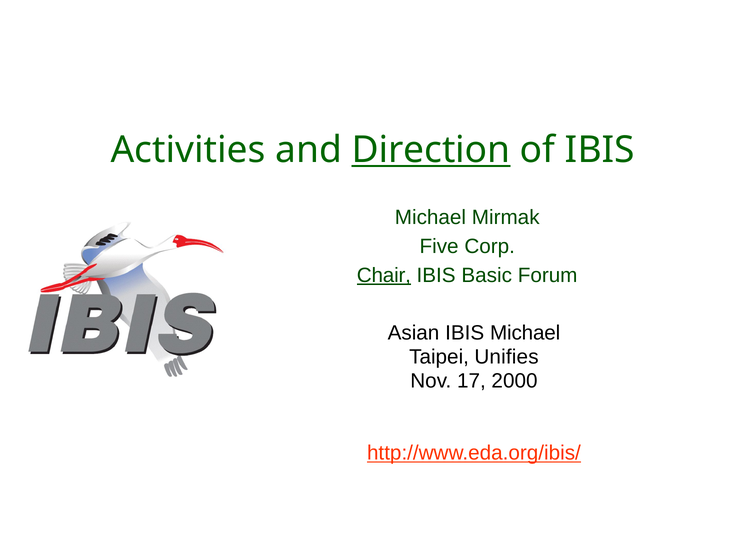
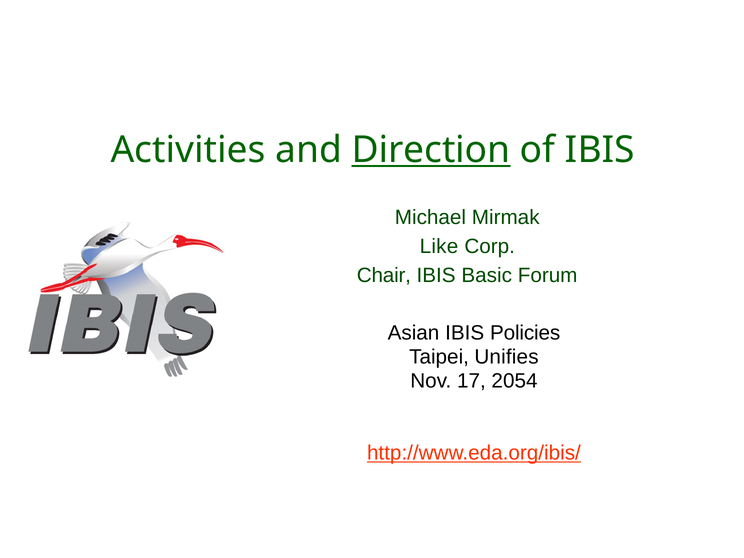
Five: Five -> Like
Chair underline: present -> none
Asian IBIS Michael: Michael -> Policies
2000: 2000 -> 2054
